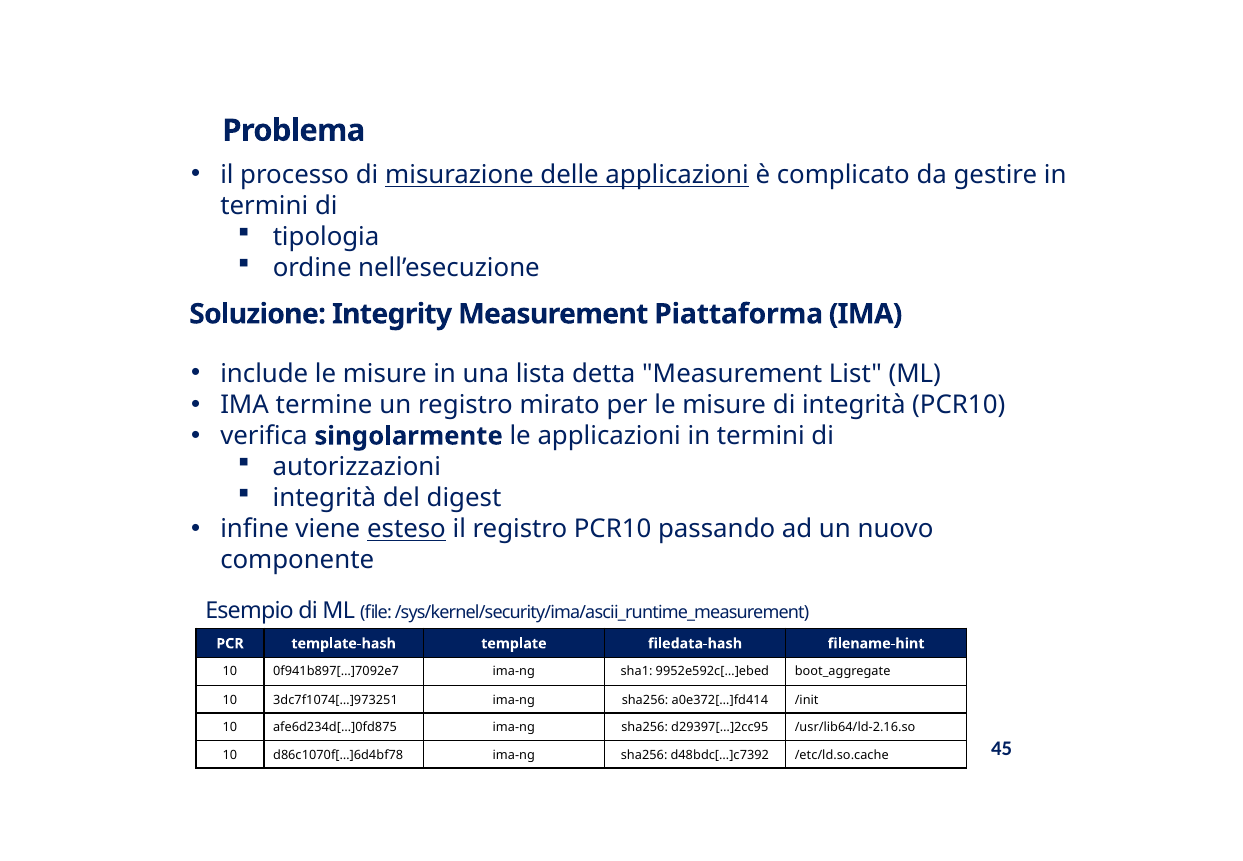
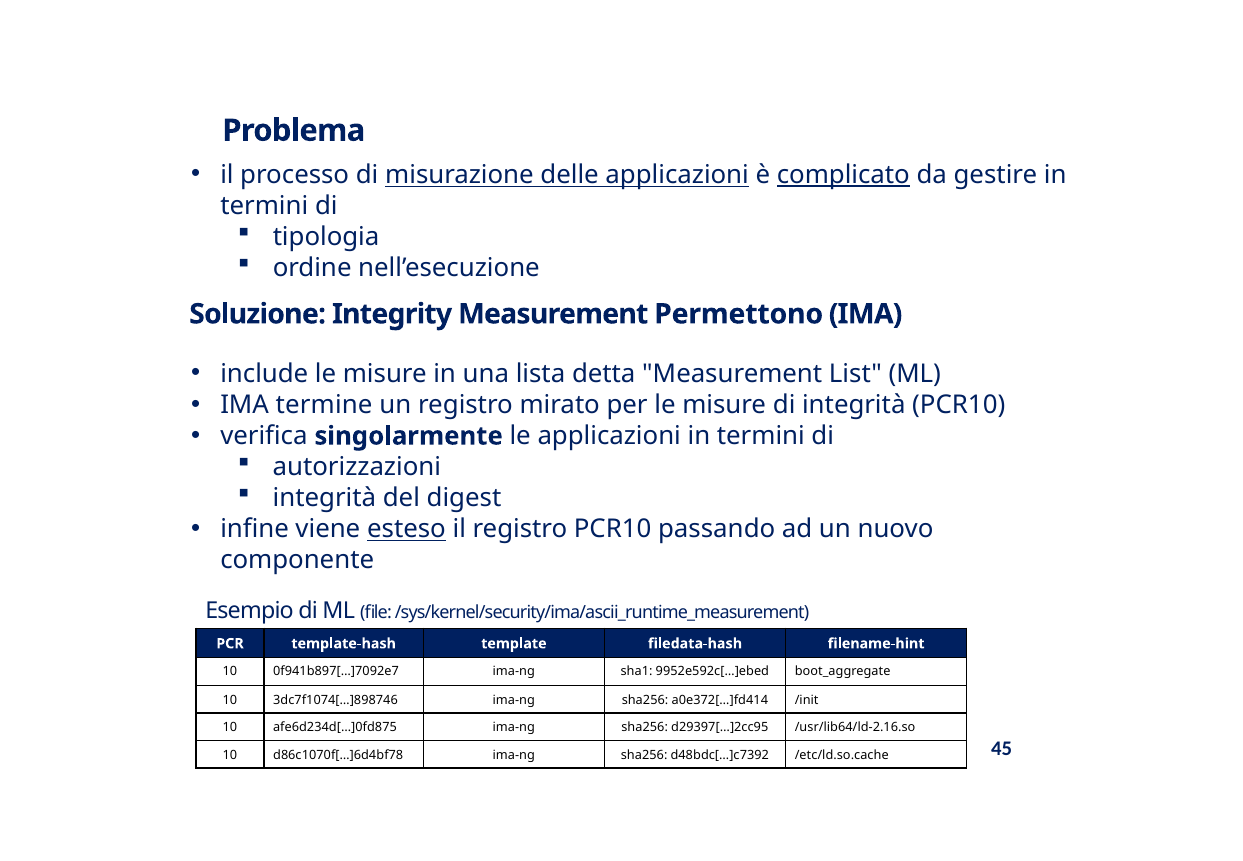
complicato underline: none -> present
Piattaforma: Piattaforma -> Permettono
3dc7f1074[…]973251: 3dc7f1074[…]973251 -> 3dc7f1074[…]898746
